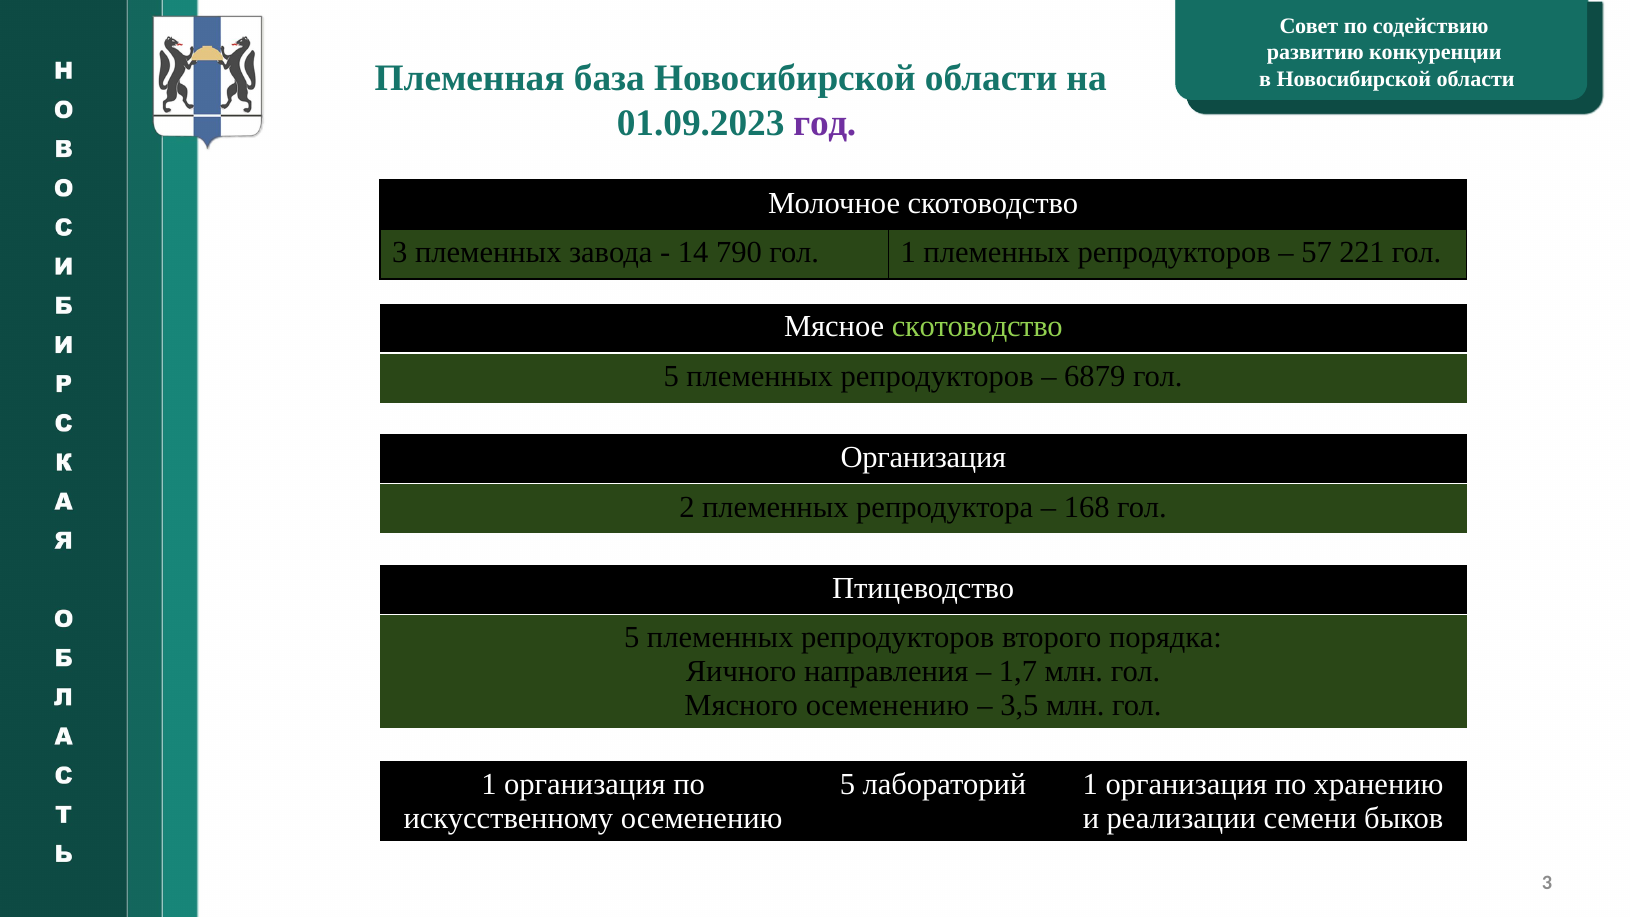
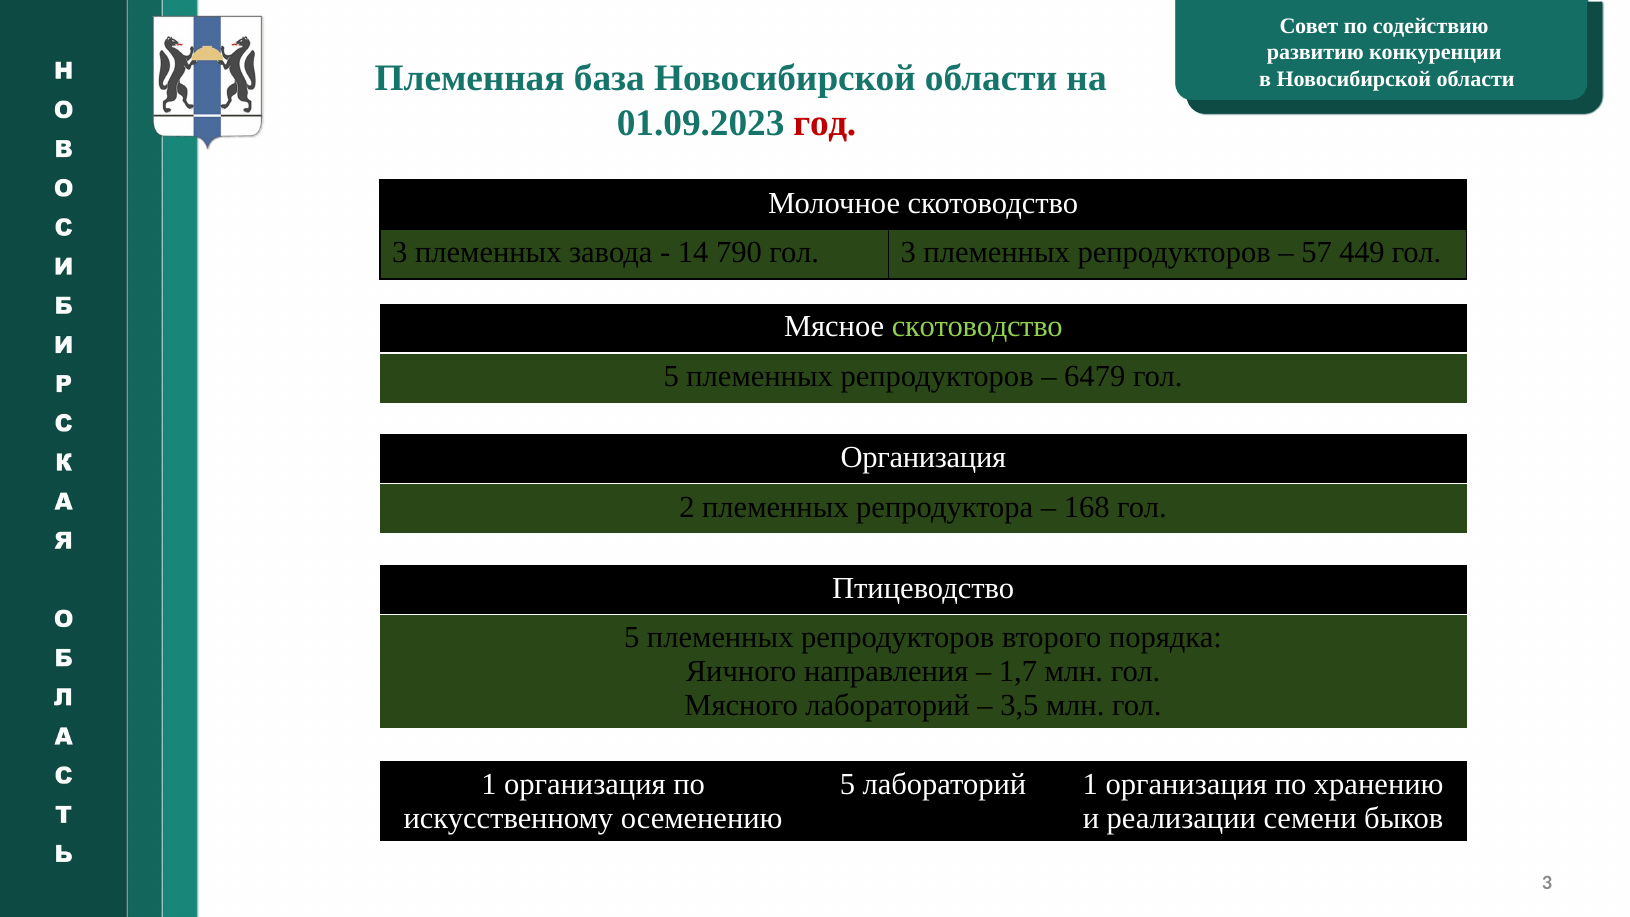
год colour: purple -> red
790 гол 1: 1 -> 3
221: 221 -> 449
6879: 6879 -> 6479
Мясного осеменению: осеменению -> лабораторий
